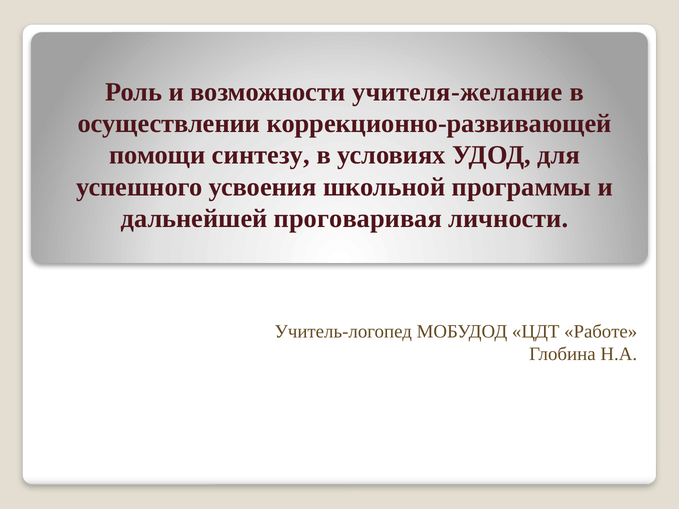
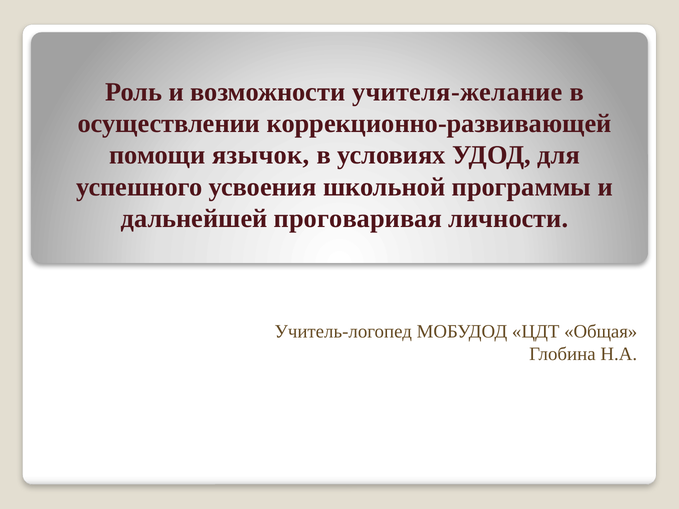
синтезу: синтезу -> язычок
Работе: Работе -> Общая
